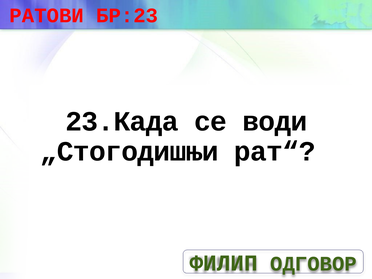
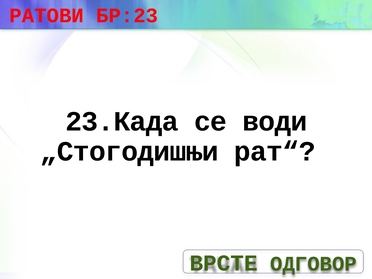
ФИЛИП: ФИЛИП -> ВРСТЕ
